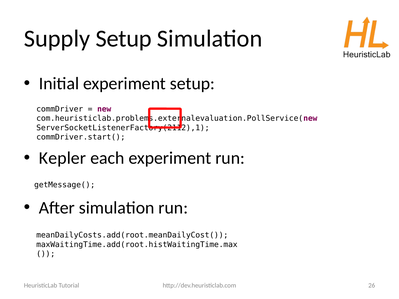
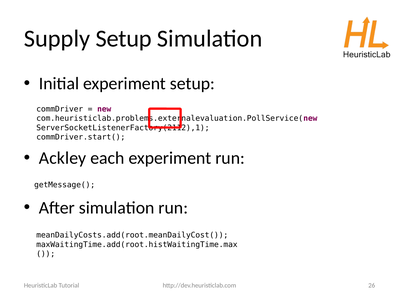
Kepler: Kepler -> Ackley
